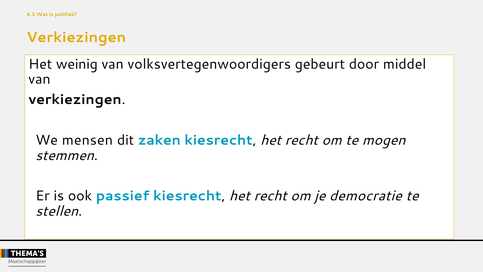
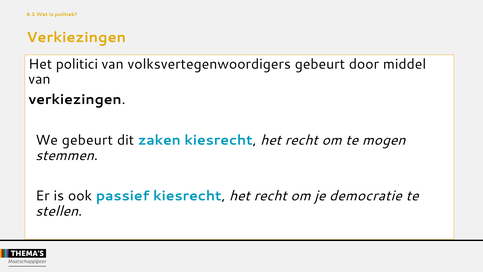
weinig: weinig -> politici
We mensen: mensen -> gebeurt
